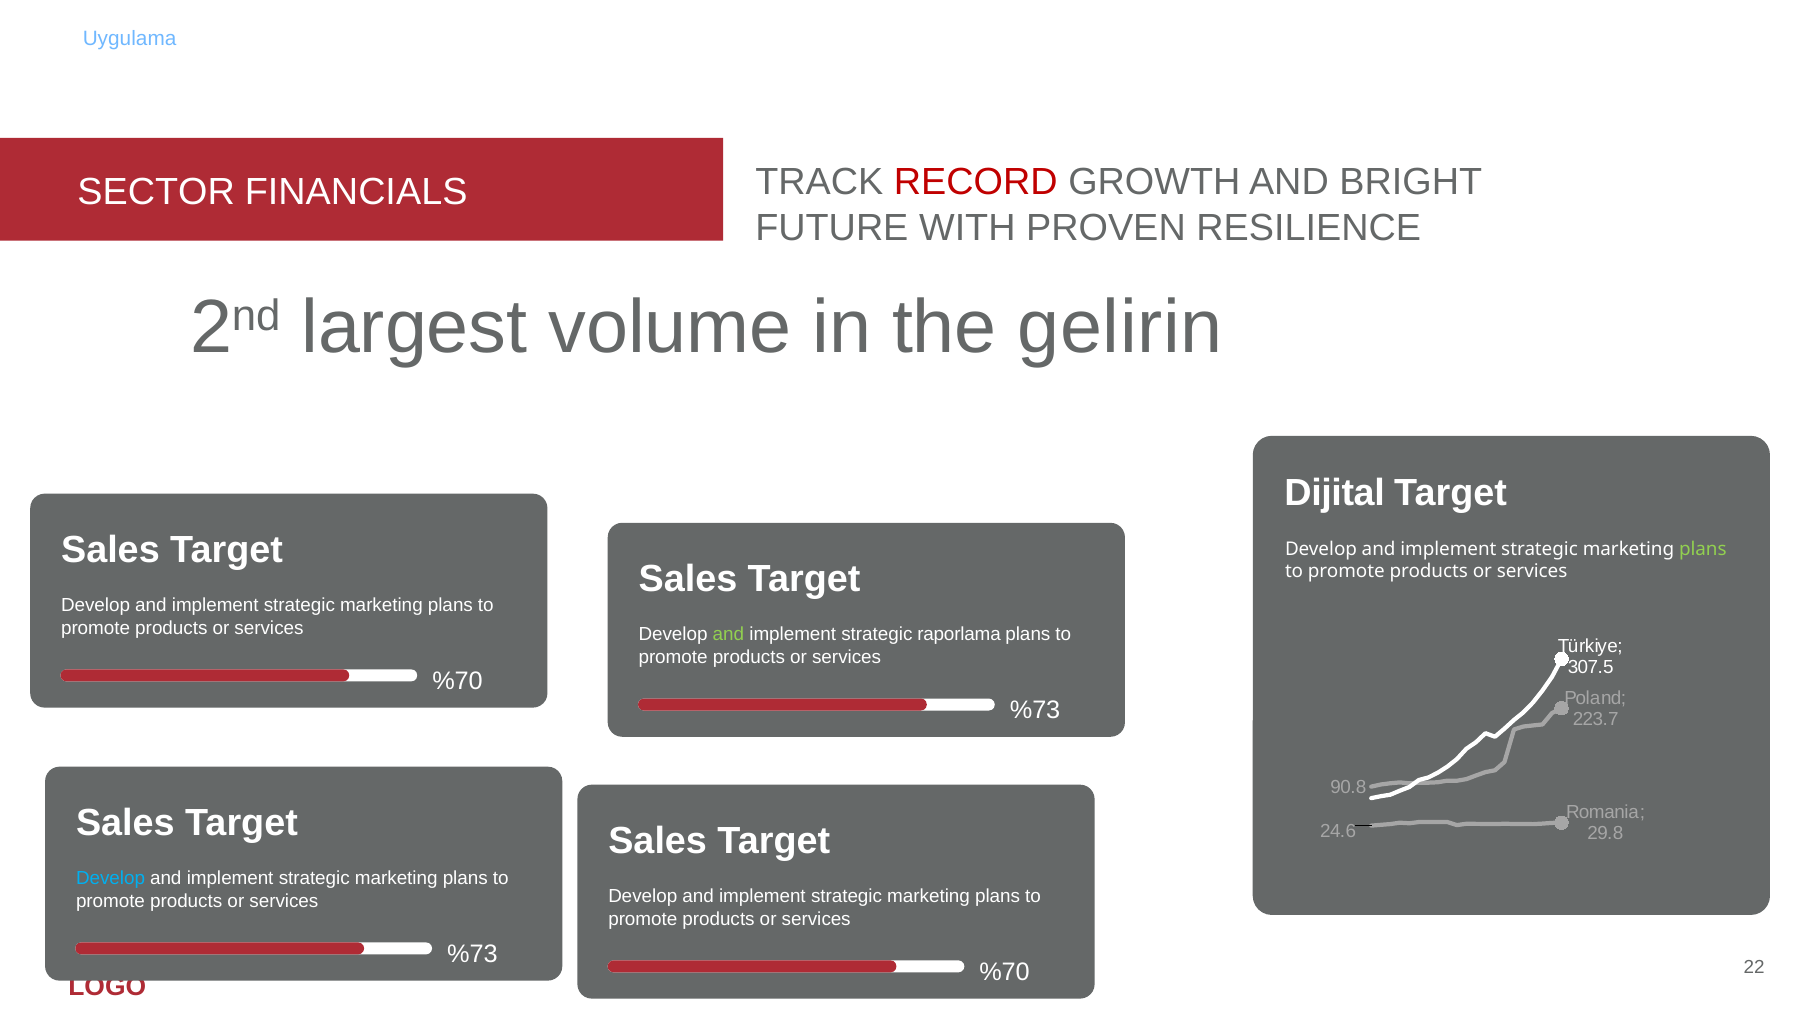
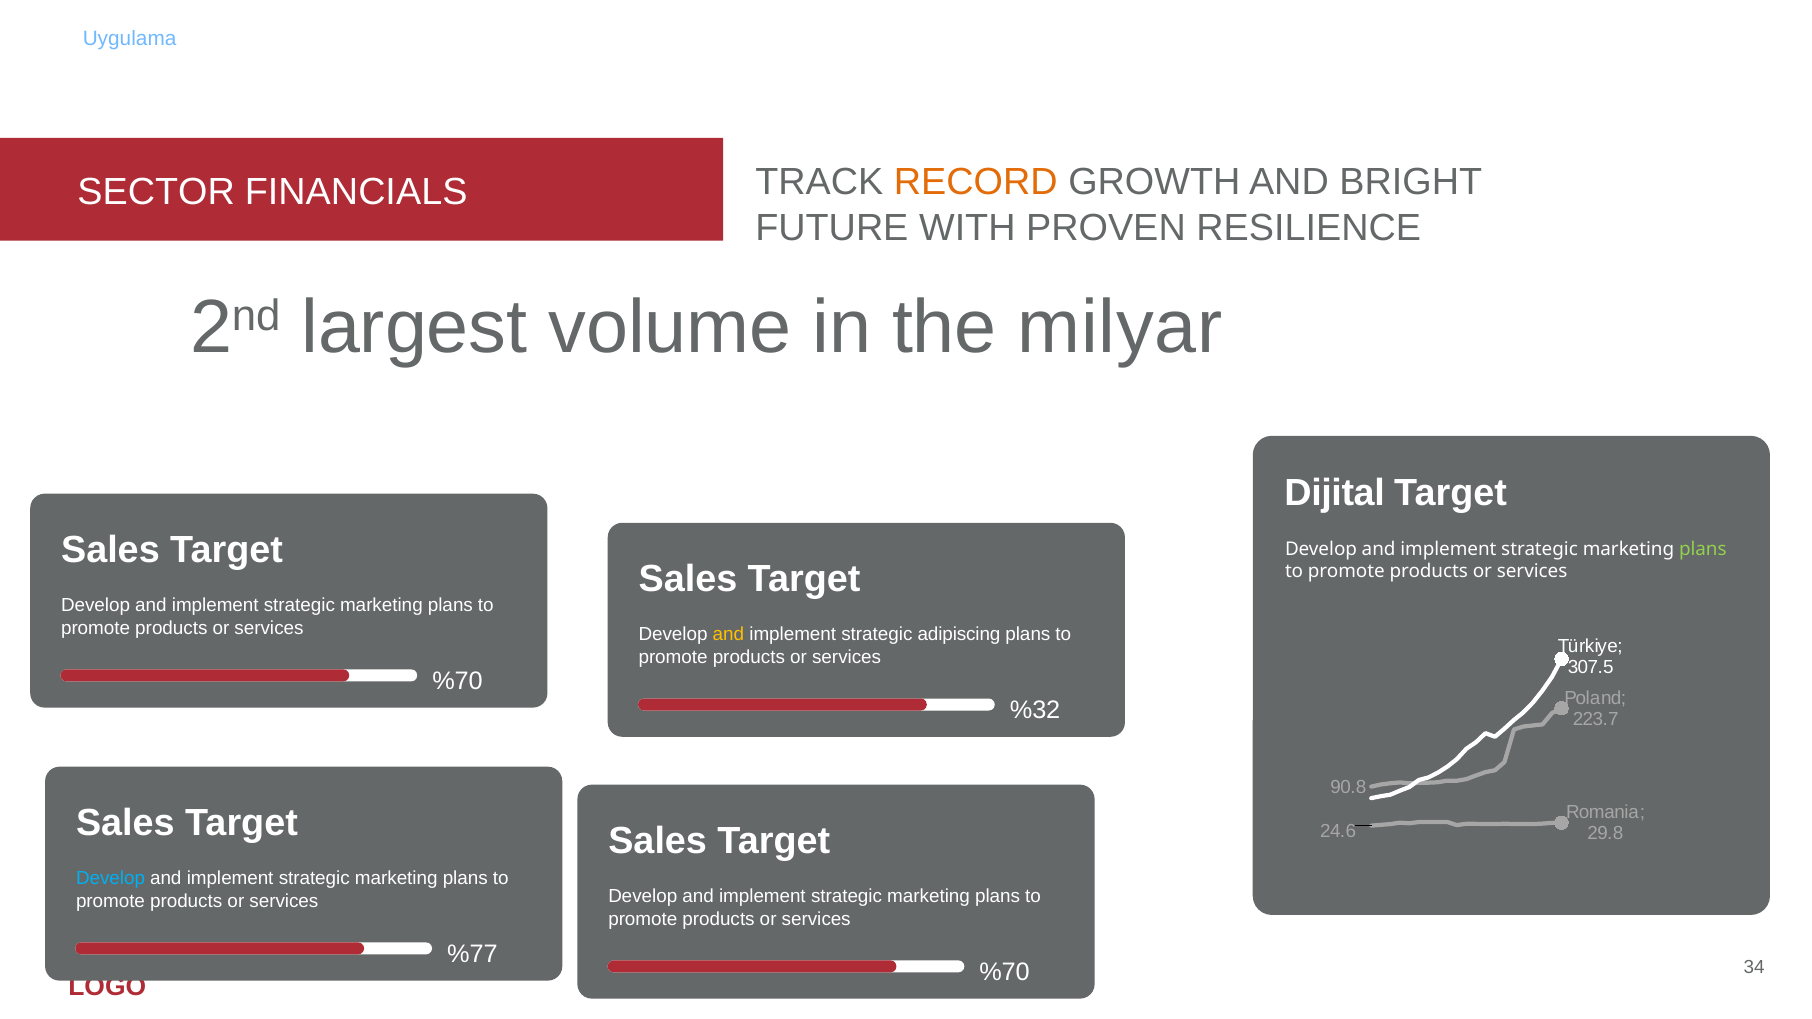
RECORD colour: red -> orange
gelirin: gelirin -> milyar
and at (728, 635) colour: light green -> yellow
raporlama: raporlama -> adipiscing
%73 at (1035, 711): %73 -> %32
%73 at (472, 955): %73 -> %77
22: 22 -> 34
